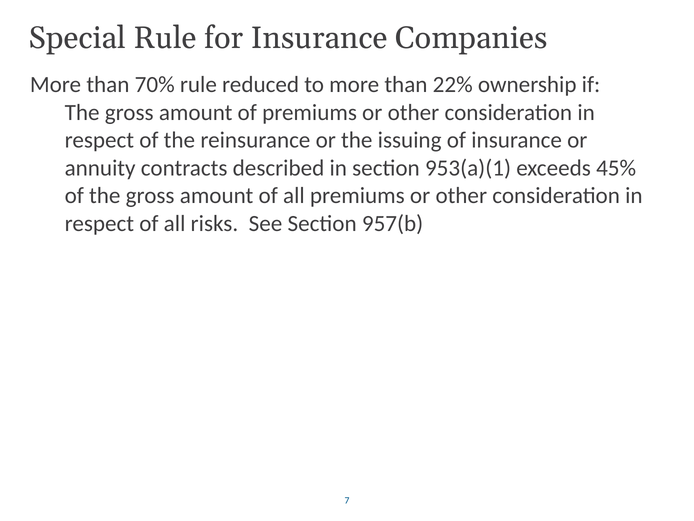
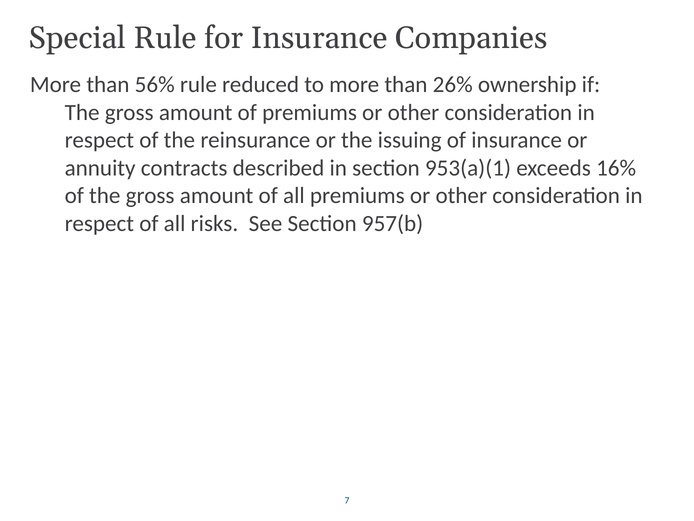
70%: 70% -> 56%
22%: 22% -> 26%
45%: 45% -> 16%
